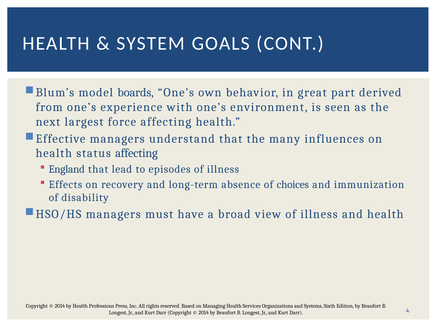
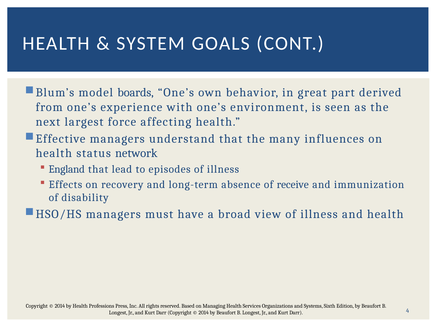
status affecting: affecting -> network
choices: choices -> receive
